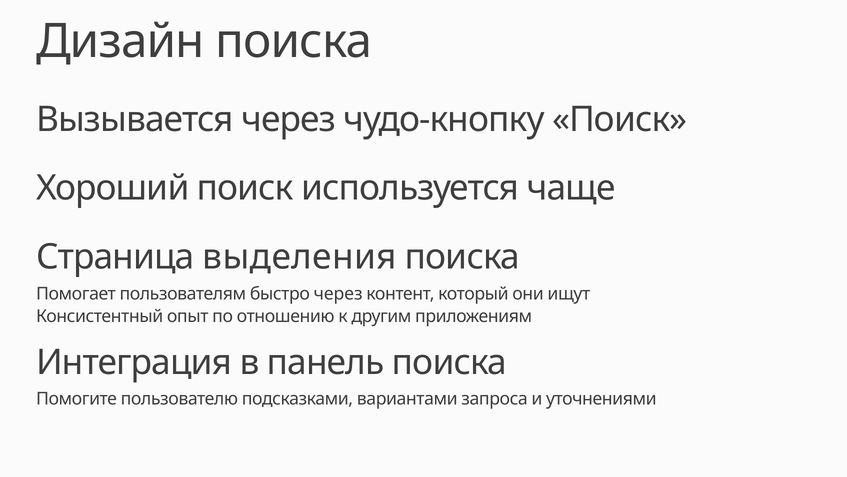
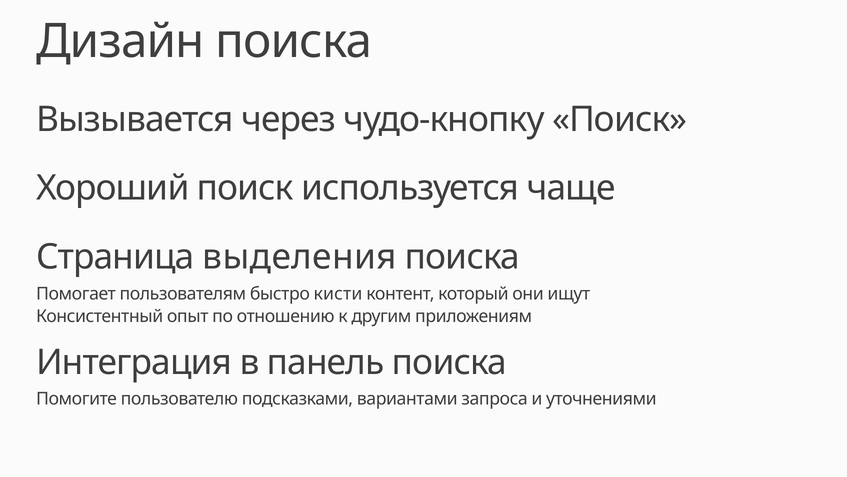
быстро через: через -> кисти
